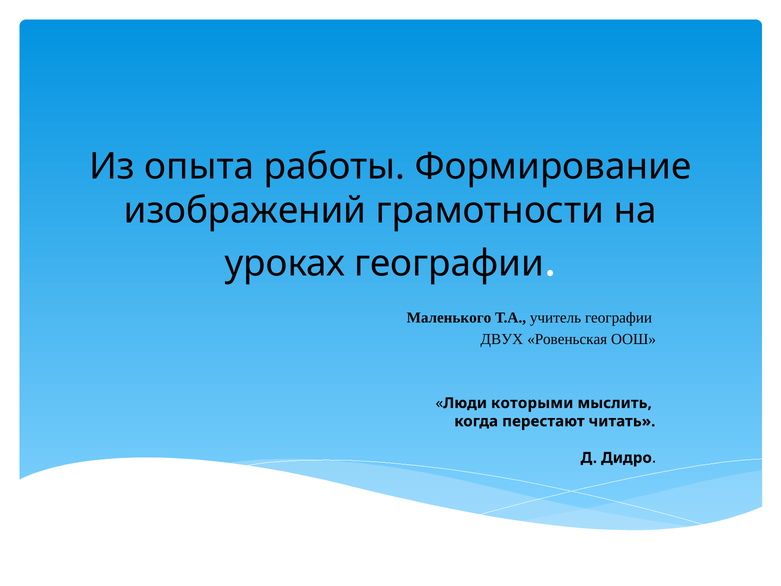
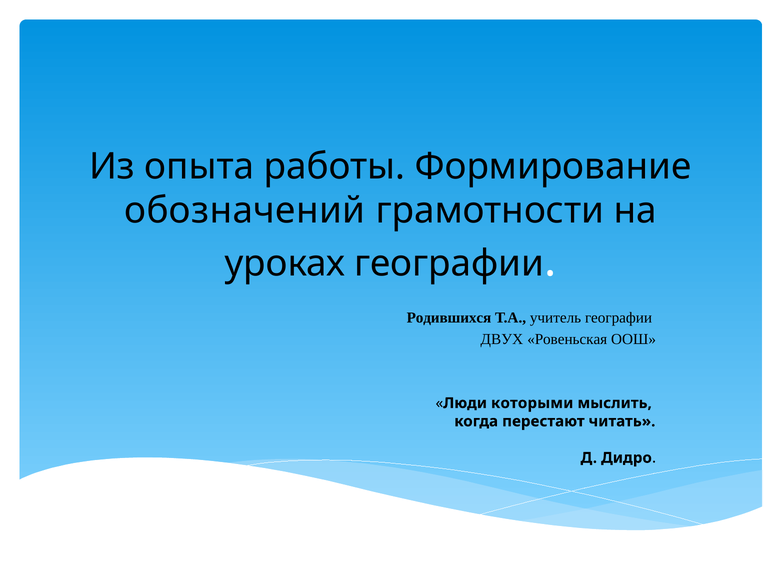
изображений: изображений -> обозначений
Маленького: Маленького -> Родившихся
